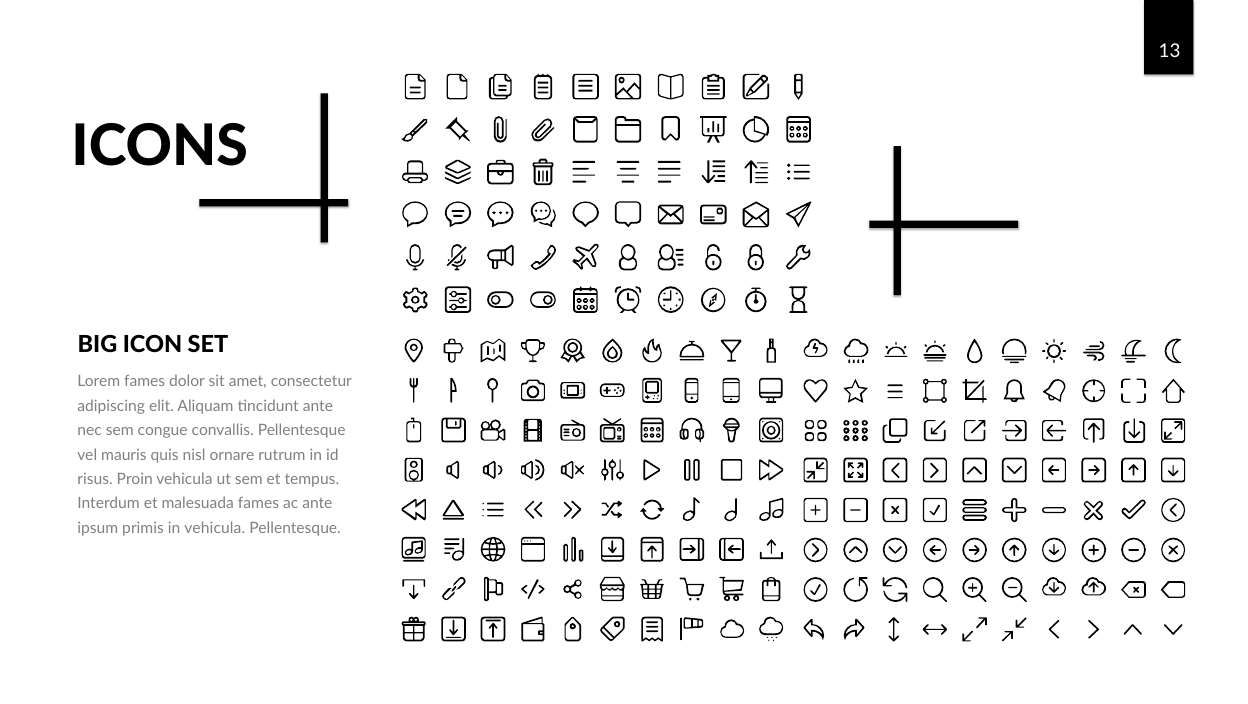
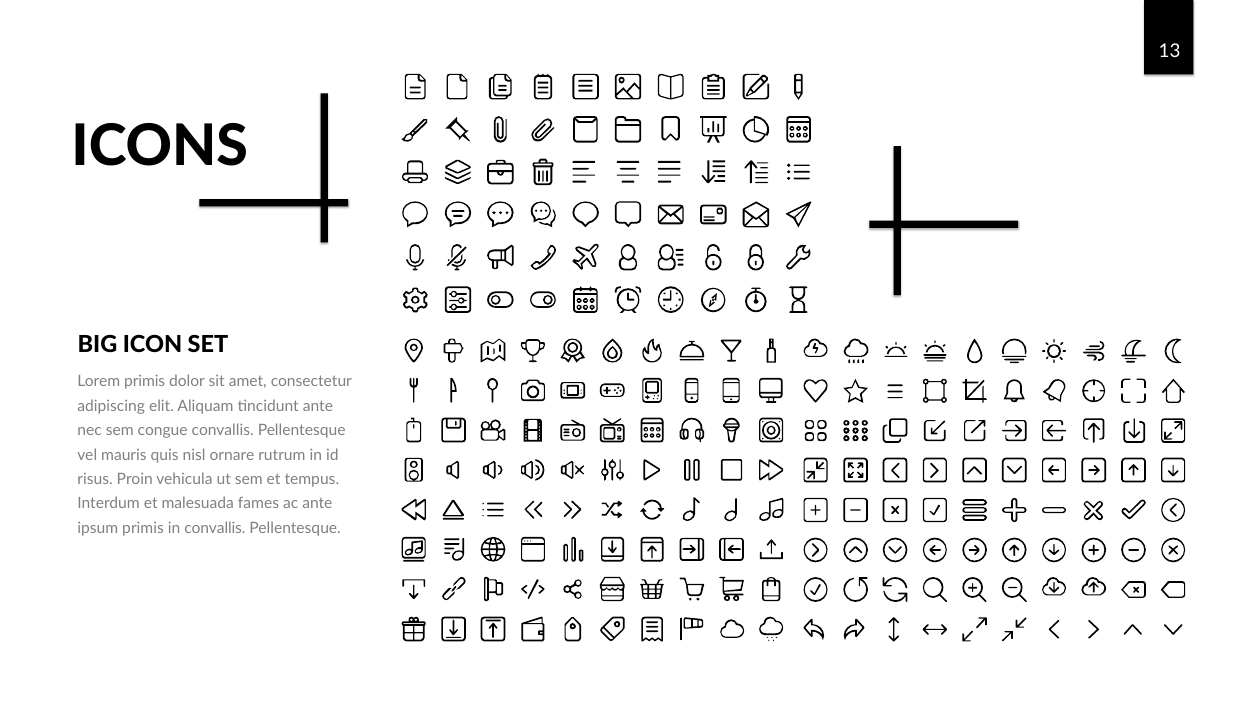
Lorem fames: fames -> primis
in vehicula: vehicula -> convallis
